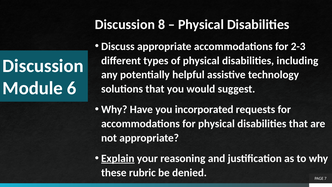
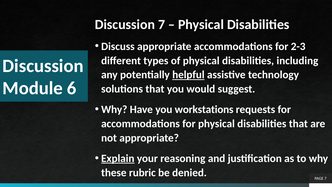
Discussion 8: 8 -> 7
helpful underline: none -> present
incorporated: incorporated -> workstations
